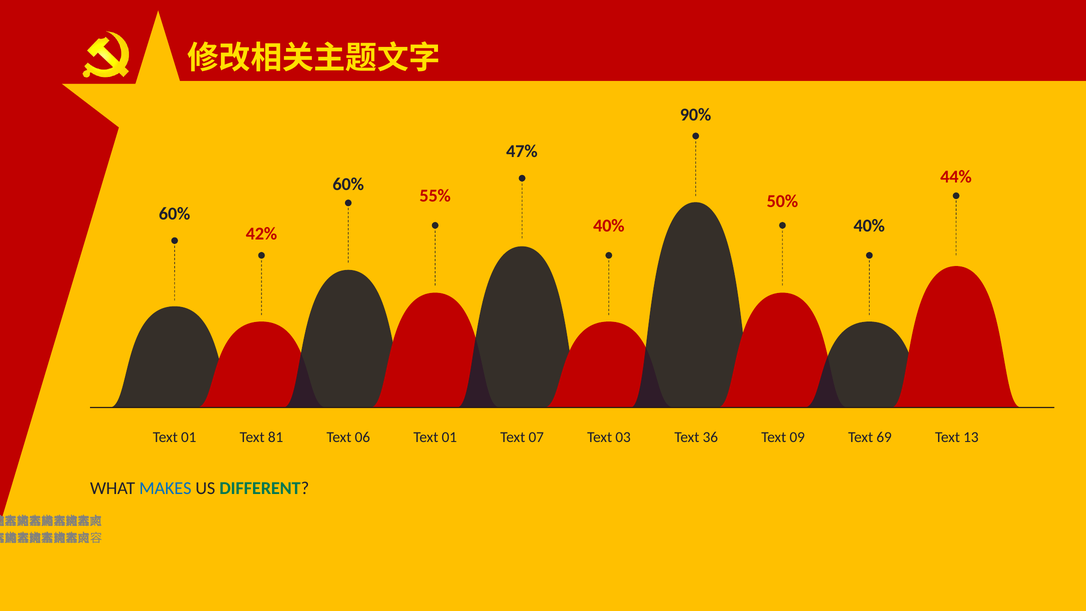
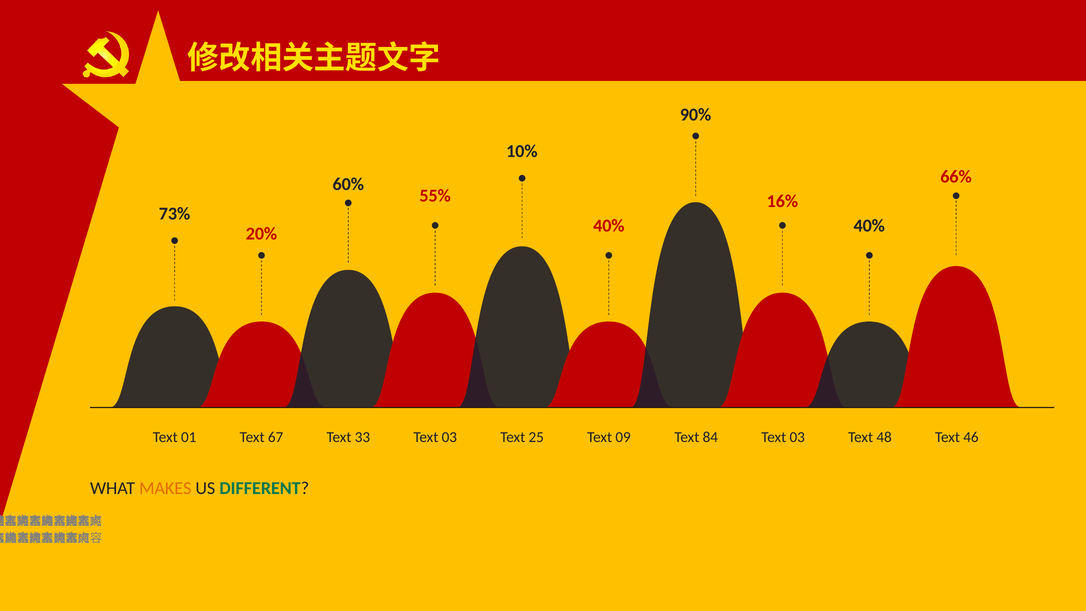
47%: 47% -> 10%
44%: 44% -> 66%
50%: 50% -> 16%
60% at (175, 214): 60% -> 73%
42%: 42% -> 20%
81: 81 -> 67
06: 06 -> 33
01 at (449, 437): 01 -> 03
07: 07 -> 25
03: 03 -> 09
36: 36 -> 84
09 at (797, 437): 09 -> 03
69: 69 -> 48
13: 13 -> 46
MAKES colour: blue -> orange
